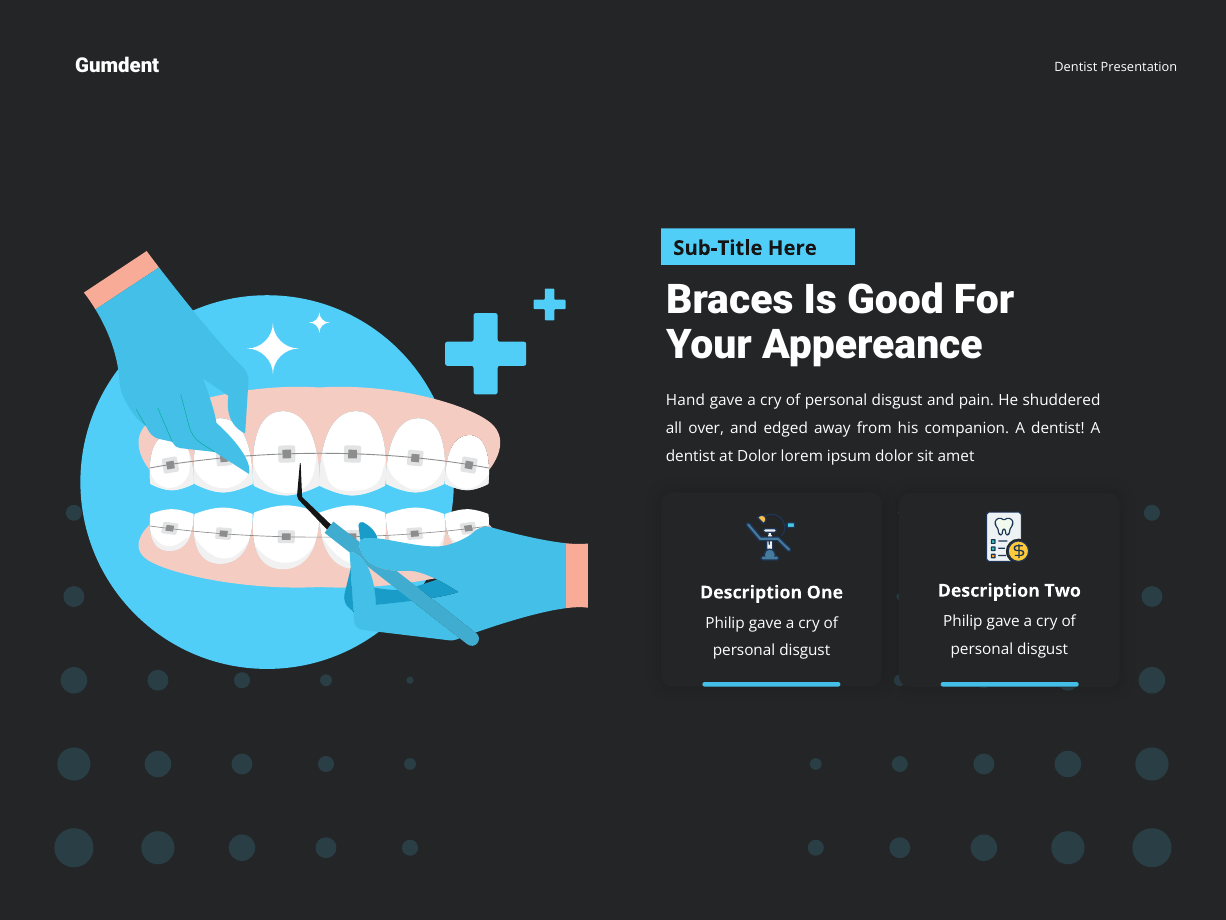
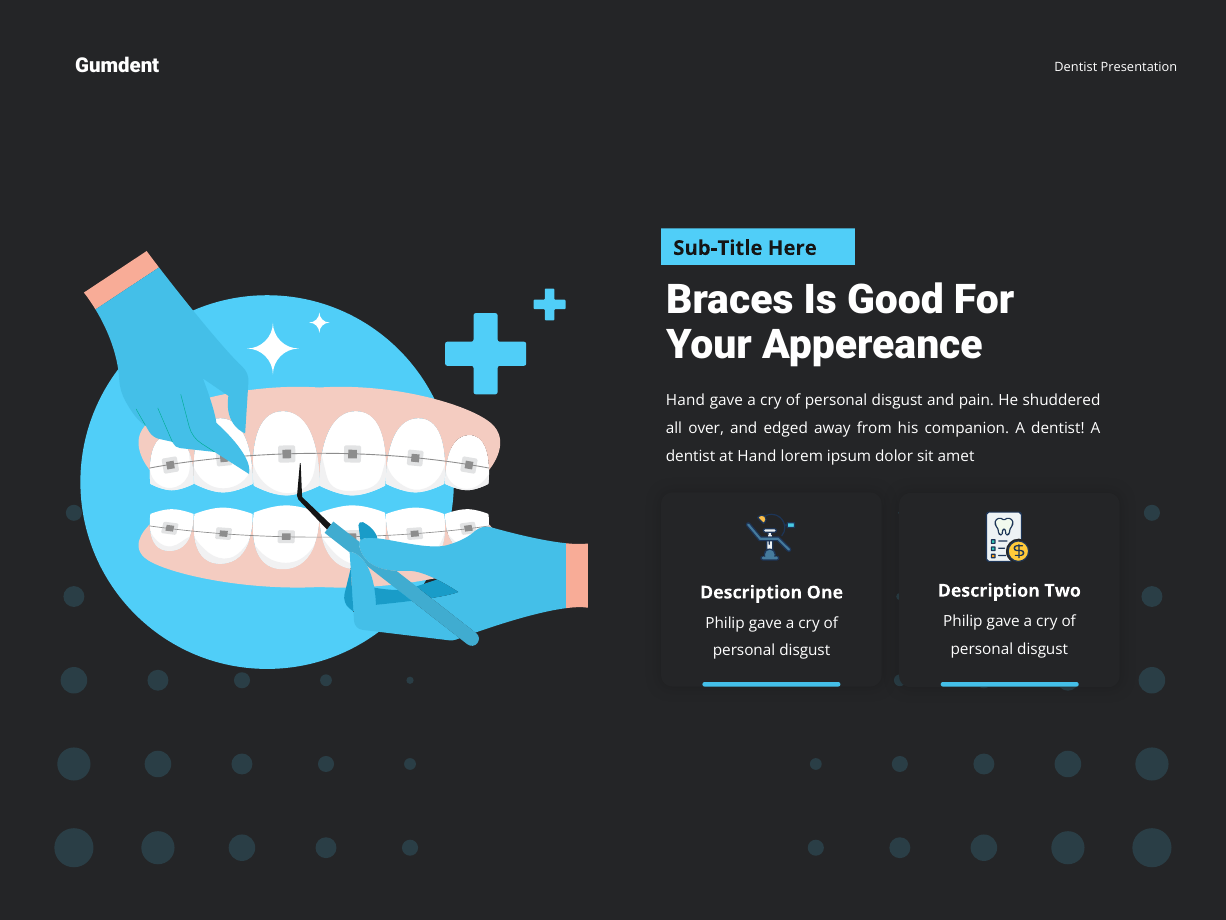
at Dolor: Dolor -> Hand
